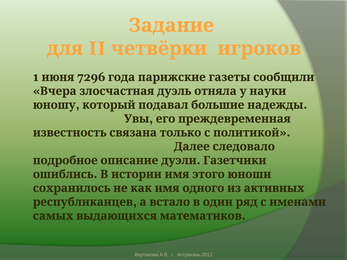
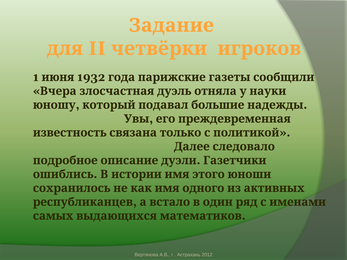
7296: 7296 -> 1932
